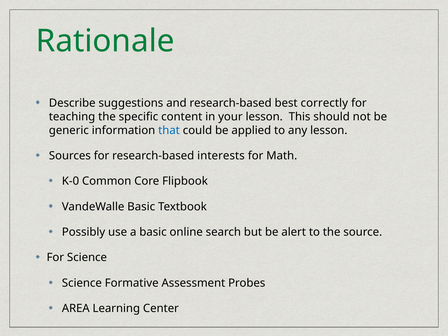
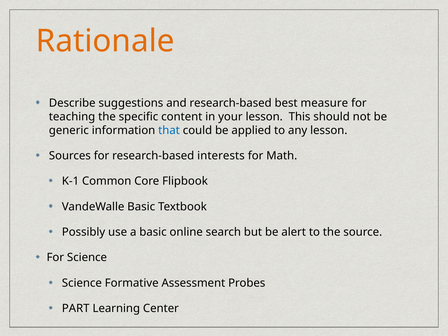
Rationale colour: green -> orange
correctly: correctly -> measure
K-0: K-0 -> K-1
AREA: AREA -> PART
